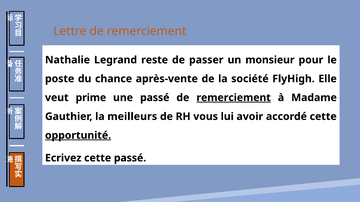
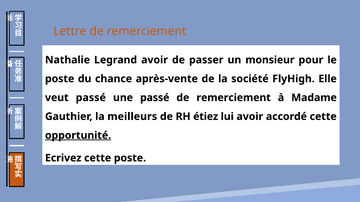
Legrand reste: reste -> avoir
veut prime: prime -> passé
remerciement at (234, 98) underline: present -> none
vous: vous -> étiez
cette passé: passé -> poste
